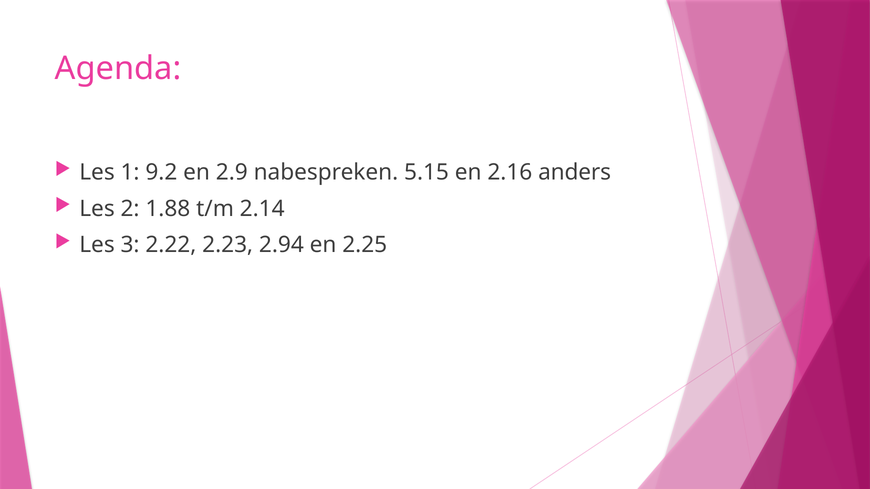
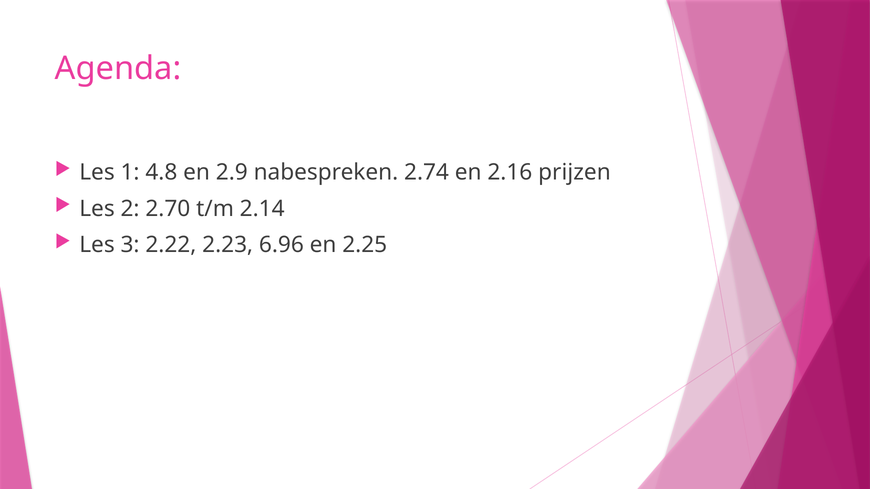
9.2: 9.2 -> 4.8
5.15: 5.15 -> 2.74
anders: anders -> prijzen
1.88: 1.88 -> 2.70
2.94: 2.94 -> 6.96
